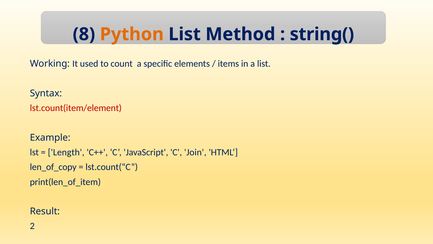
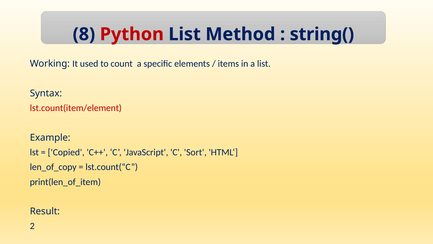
Python colour: orange -> red
Length: Length -> Copied
Join: Join -> Sort
